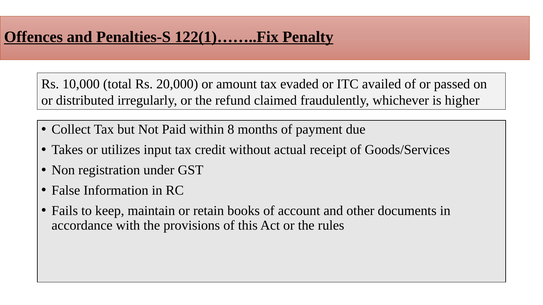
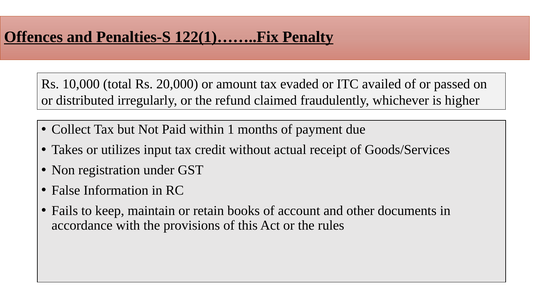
8: 8 -> 1
